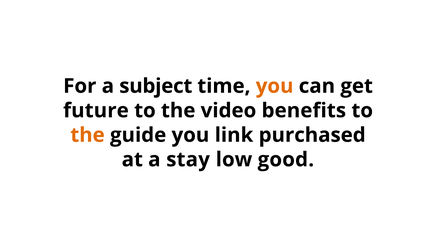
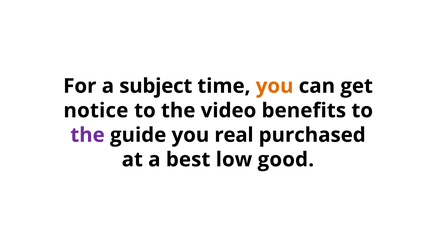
future: future -> notice
the at (88, 135) colour: orange -> purple
link: link -> real
stay: stay -> best
